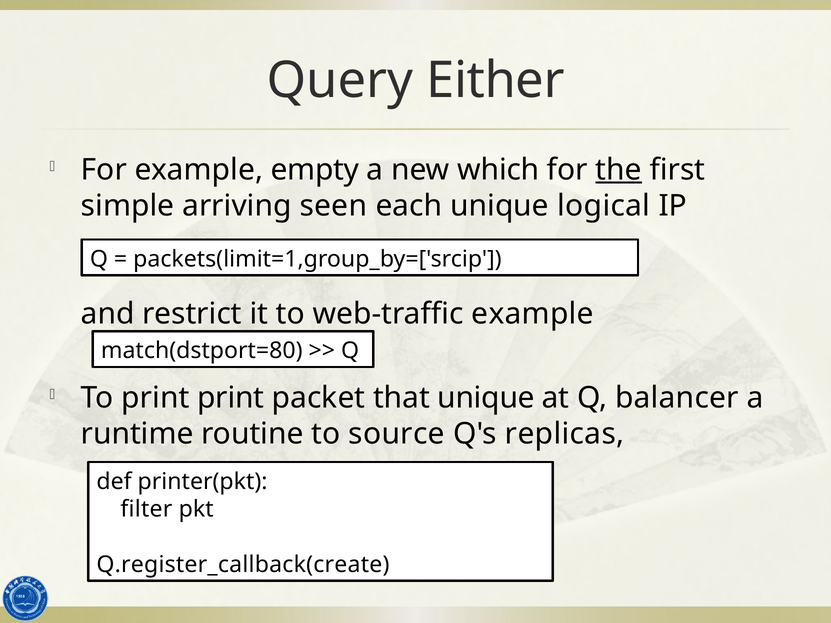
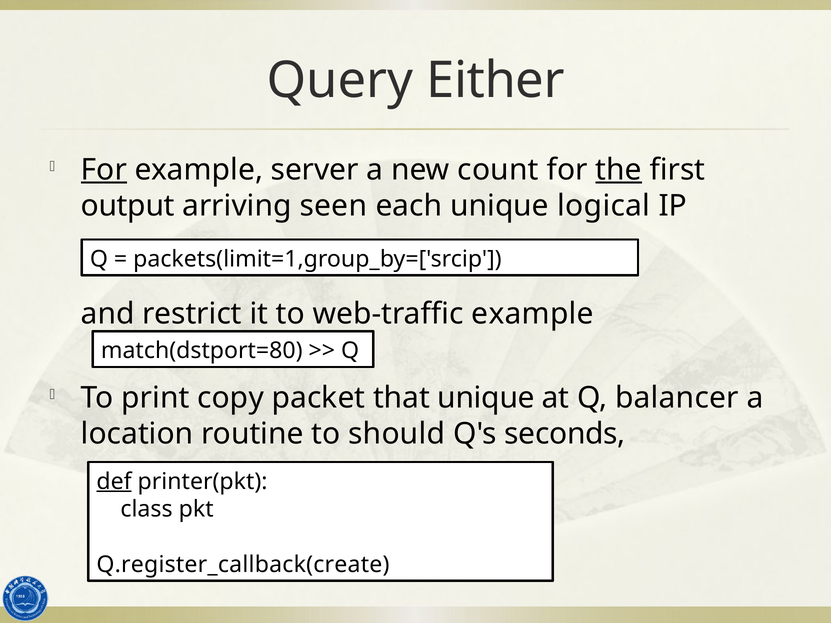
For at (104, 170) underline: none -> present
empty: empty -> server
which: which -> count
simple: simple -> output
print print: print -> copy
runtime: runtime -> location
source: source -> should
replicas: replicas -> seconds
def underline: none -> present
filter: filter -> class
